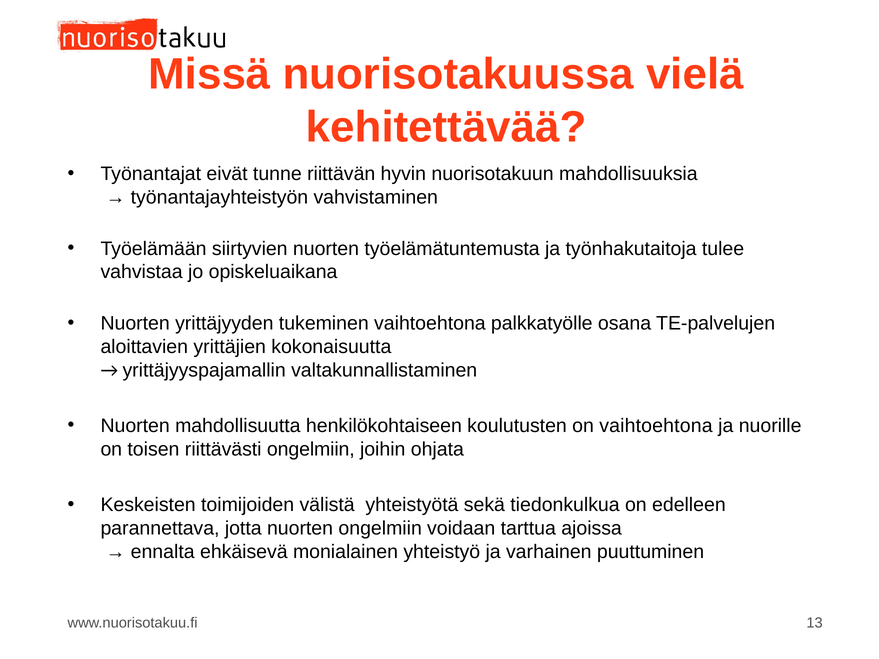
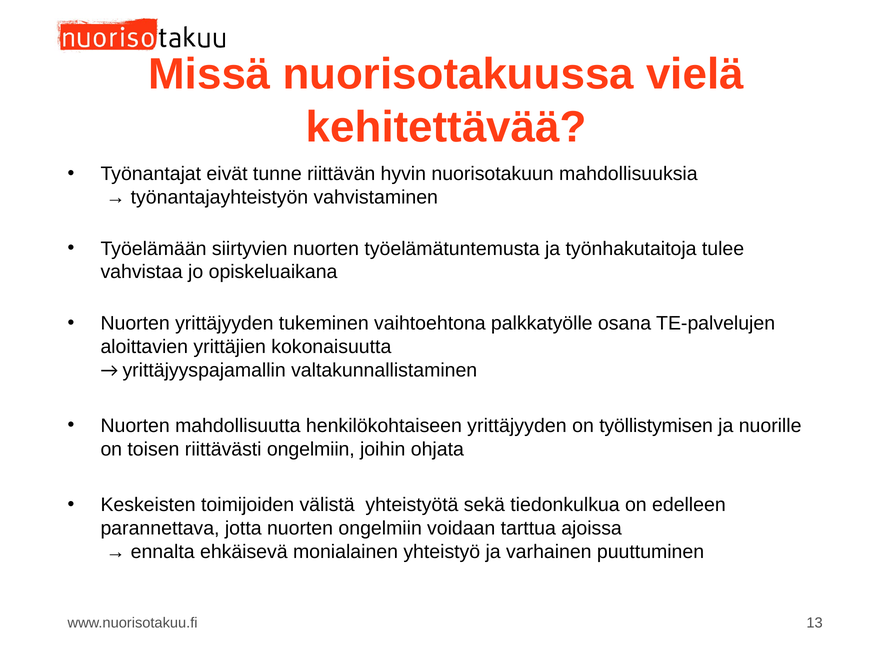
henkilökohtaiseen koulutusten: koulutusten -> yrittäjyyden
on vaihtoehtona: vaihtoehtona -> työllistymisen
